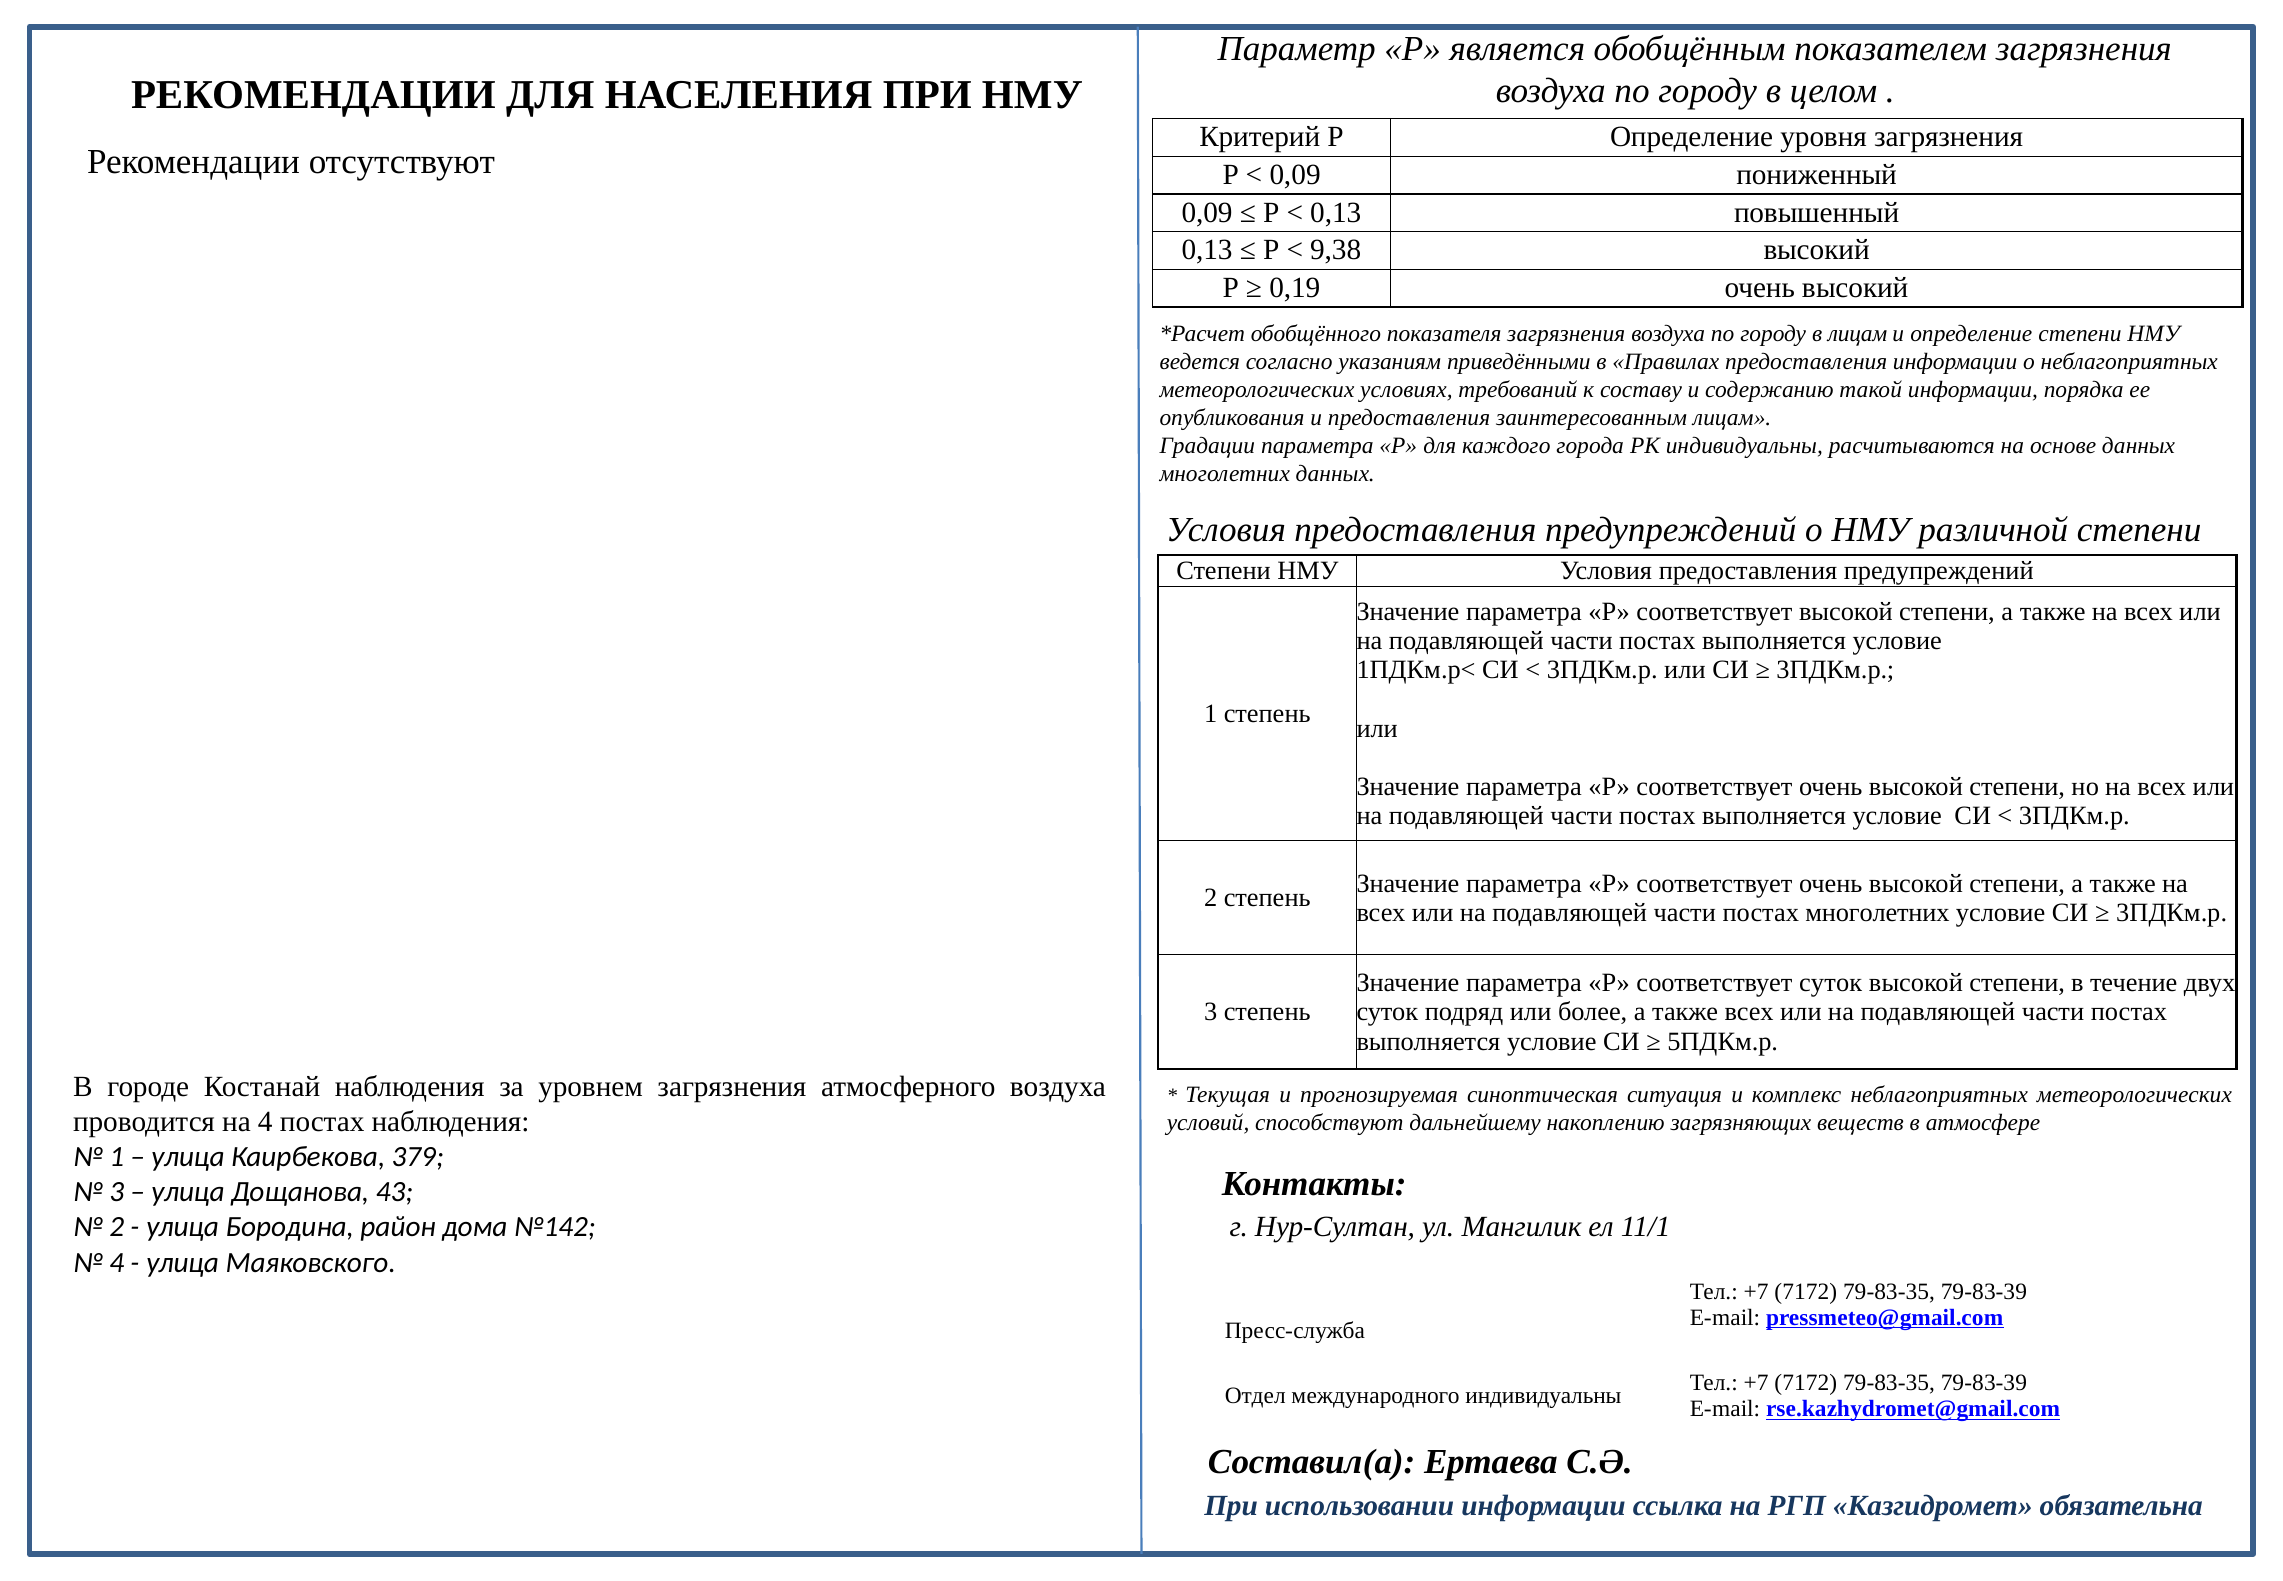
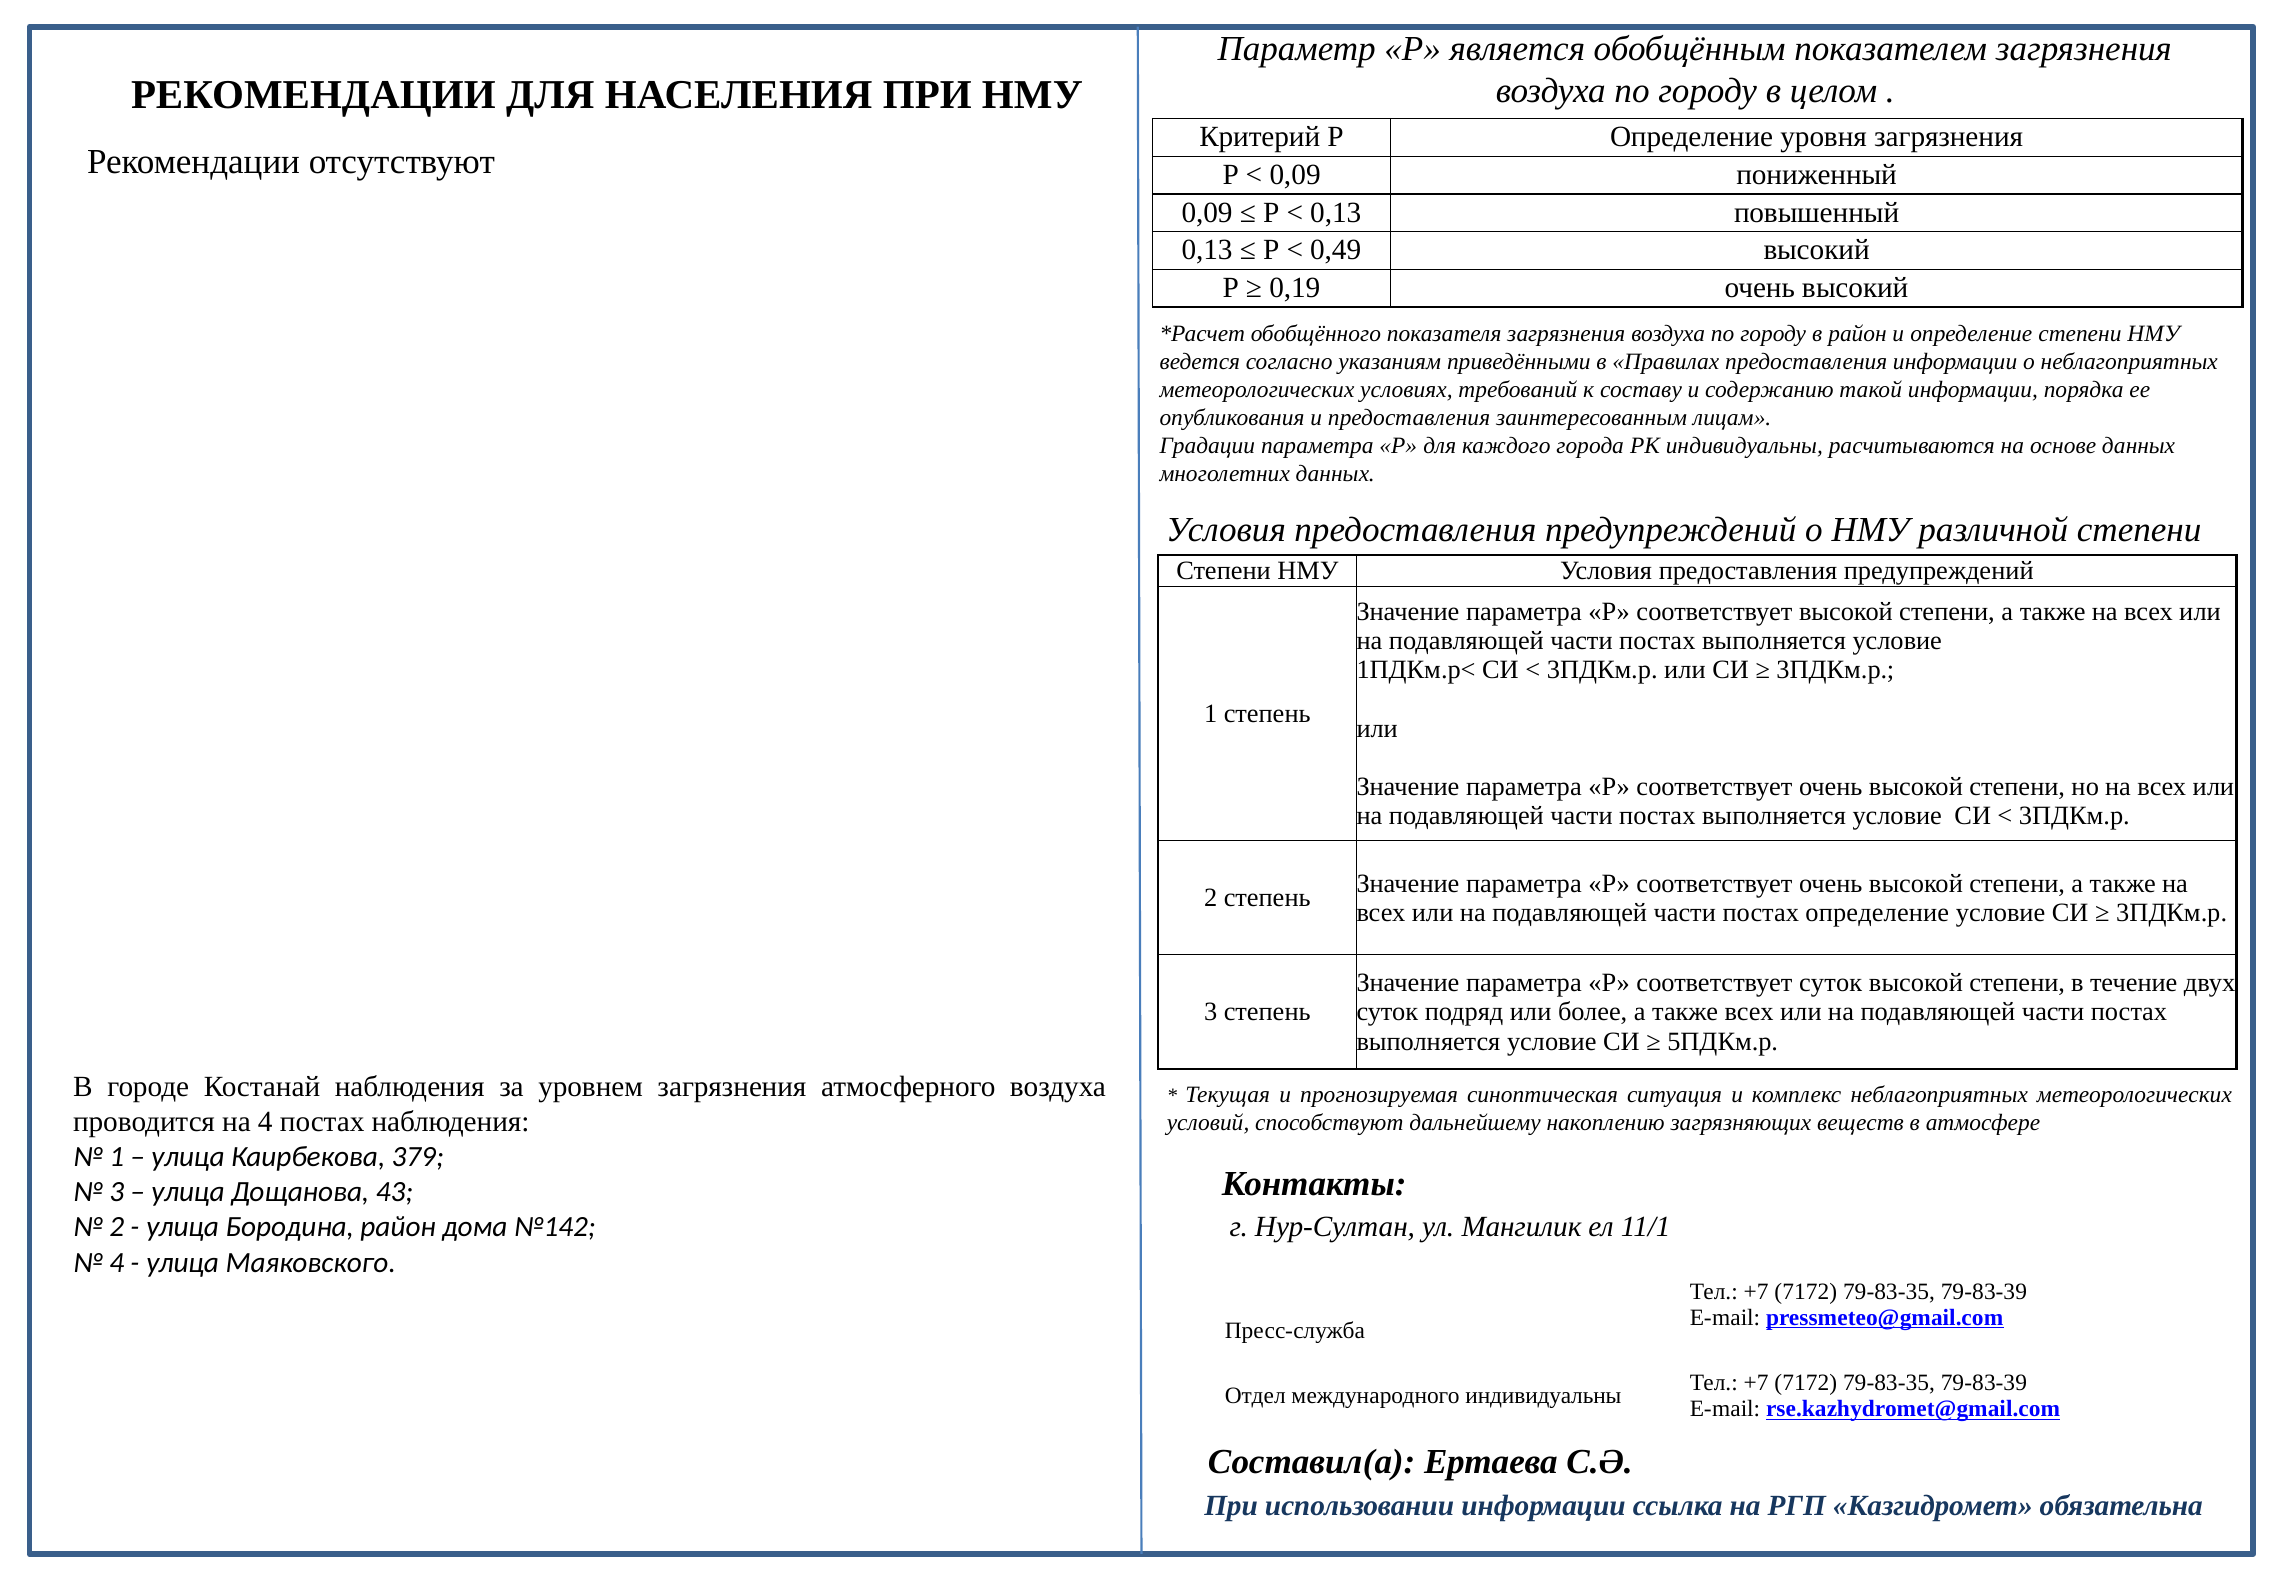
9,38: 9,38 -> 0,49
в лицам: лицам -> район
постах многолетних: многолетних -> определение
